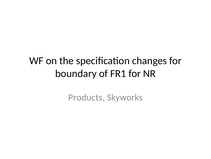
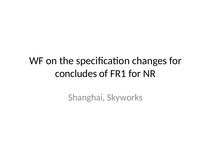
boundary: boundary -> concludes
Products: Products -> Shanghai
